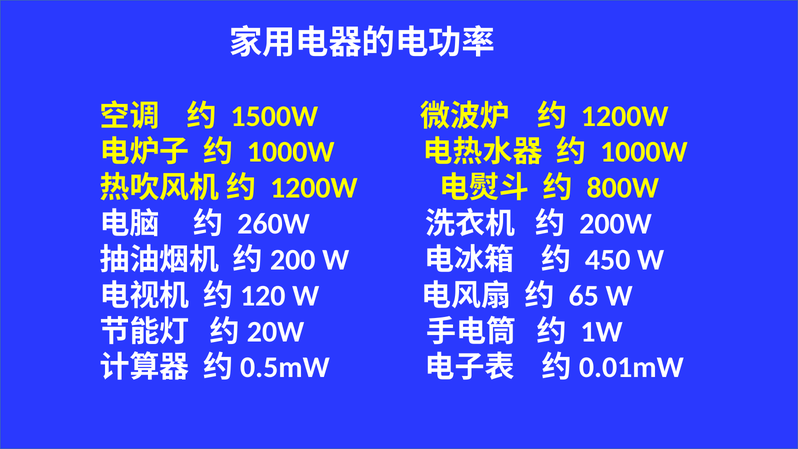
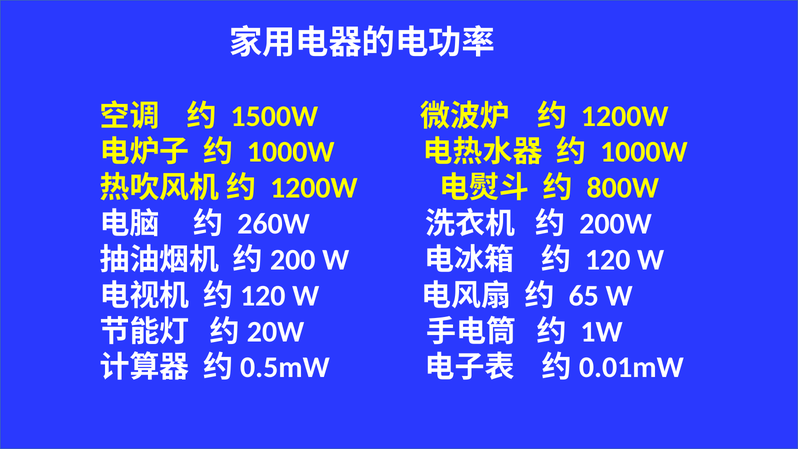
450: 450 -> 120
